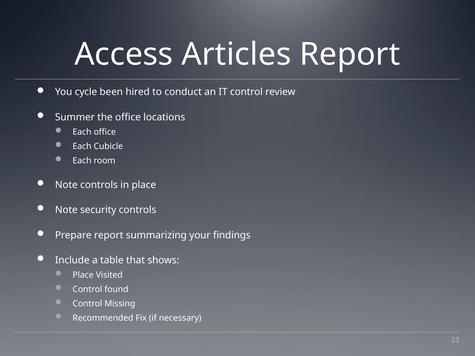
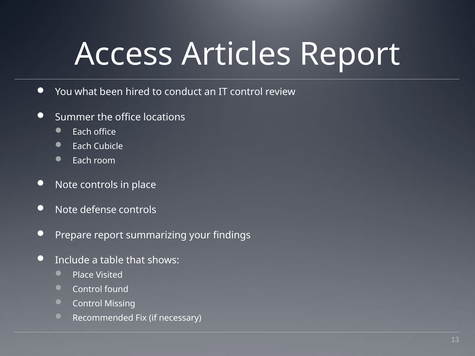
cycle: cycle -> what
security: security -> defense
